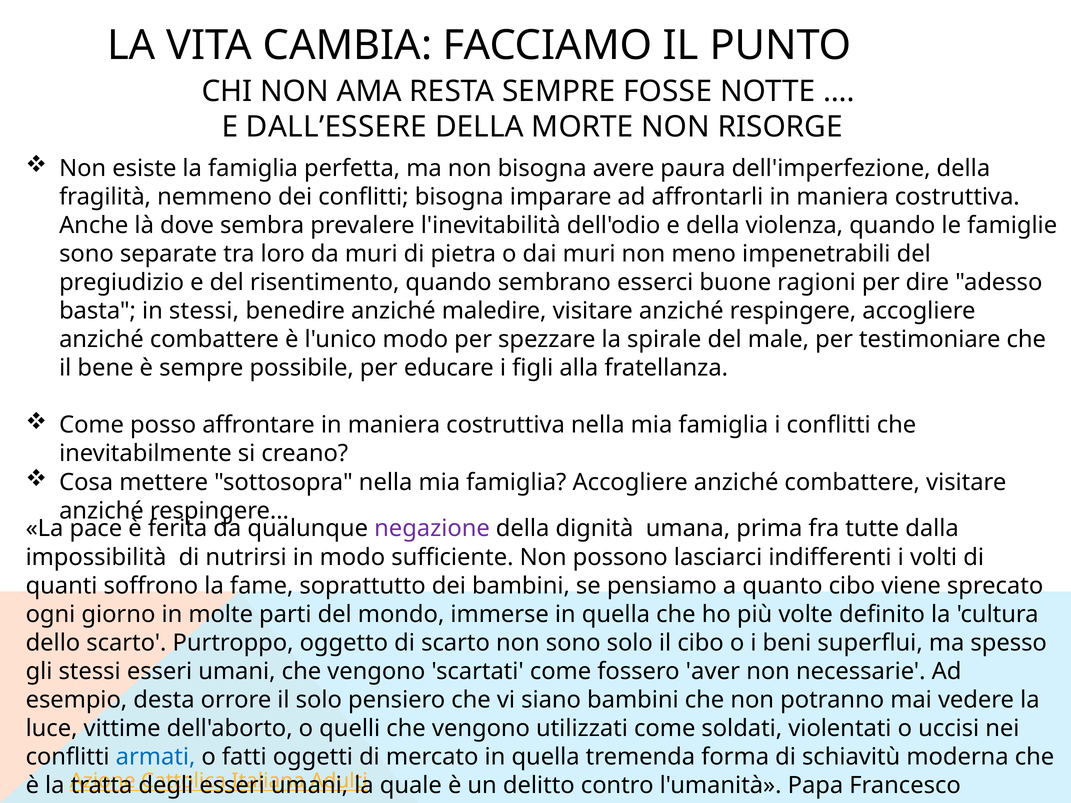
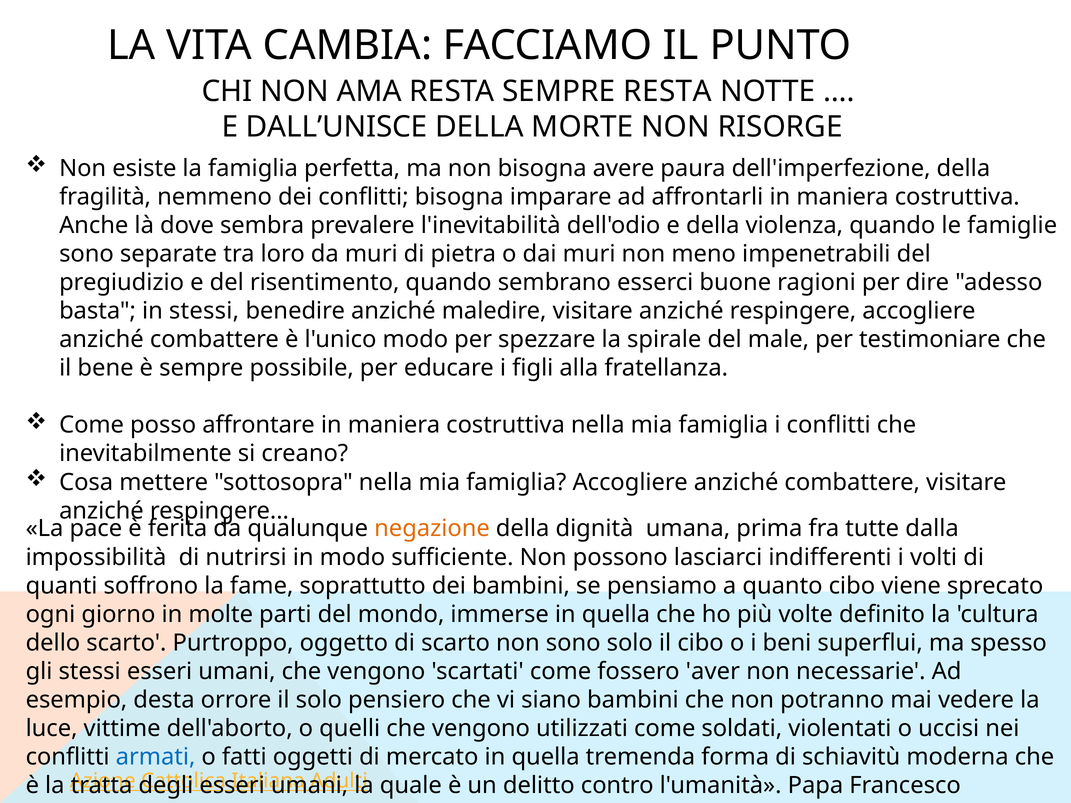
SEMPRE FOSSE: FOSSE -> RESTA
DALL’ESSERE: DALL’ESSERE -> DALL’UNISCE
negazione colour: purple -> orange
